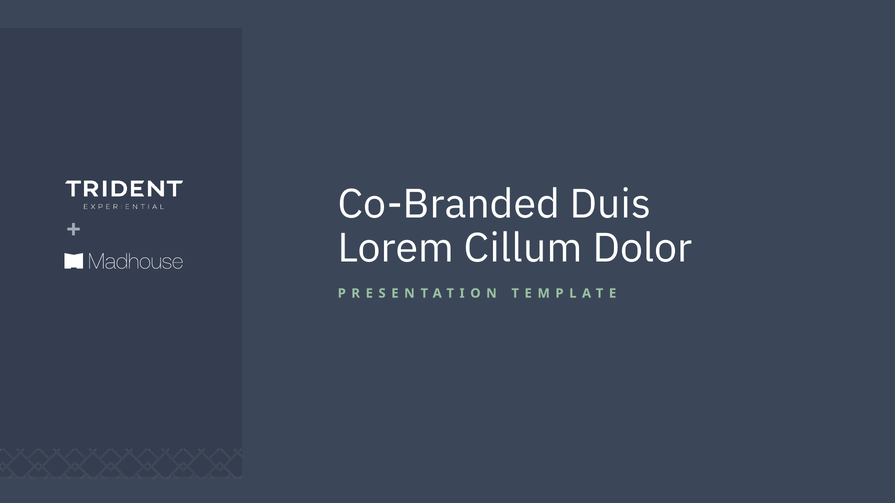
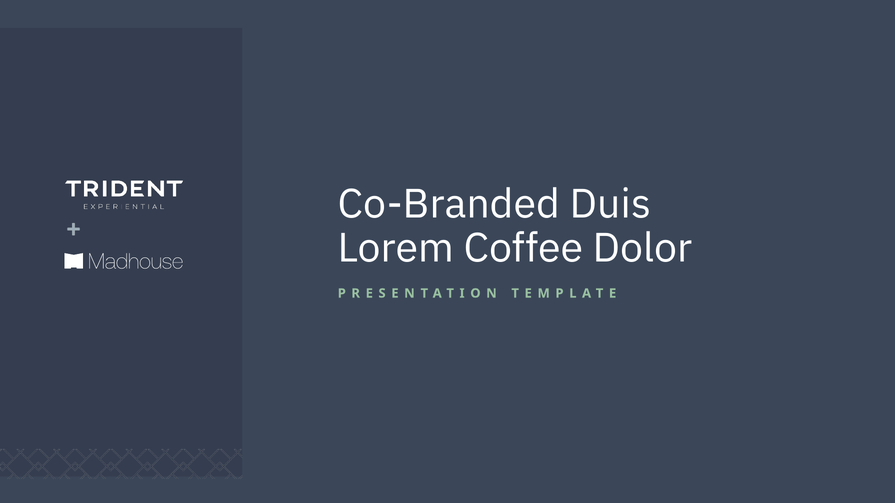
Cillum: Cillum -> Coffee
